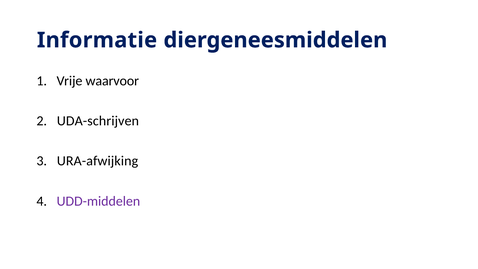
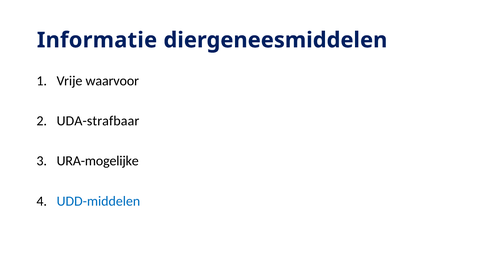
UDA-schrijven: UDA-schrijven -> UDA-strafbaar
URA-afwijking: URA-afwijking -> URA-mogelijke
UDD-middelen colour: purple -> blue
